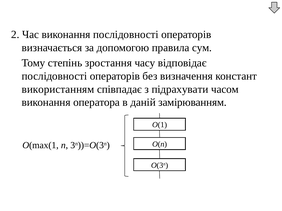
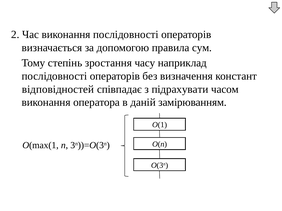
відповідає: відповідає -> наприклад
використанням: використанням -> відповідностей
